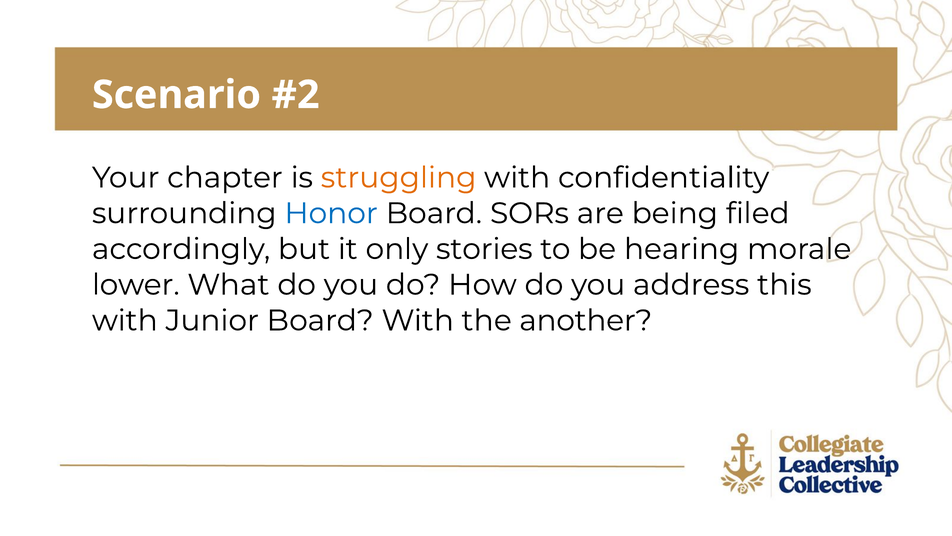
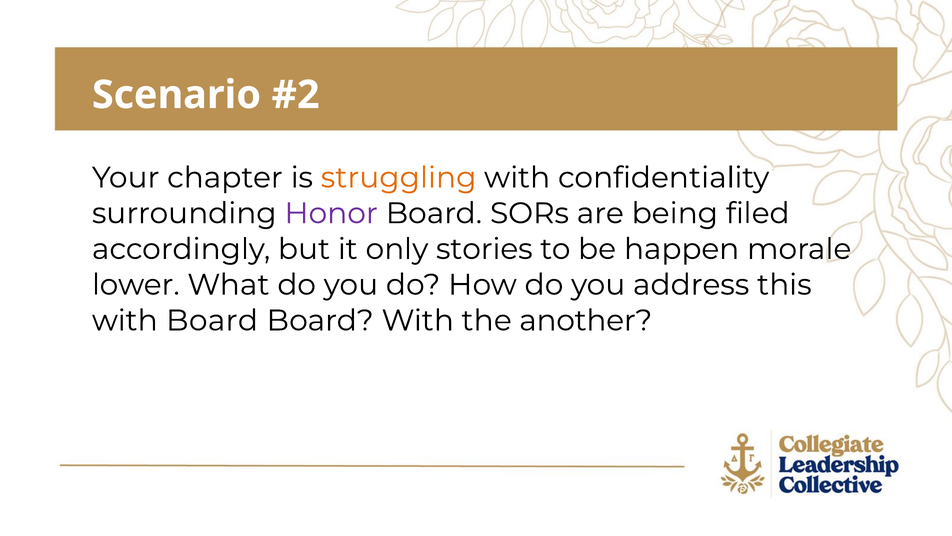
Honor colour: blue -> purple
hearing: hearing -> happen
with Junior: Junior -> Board
